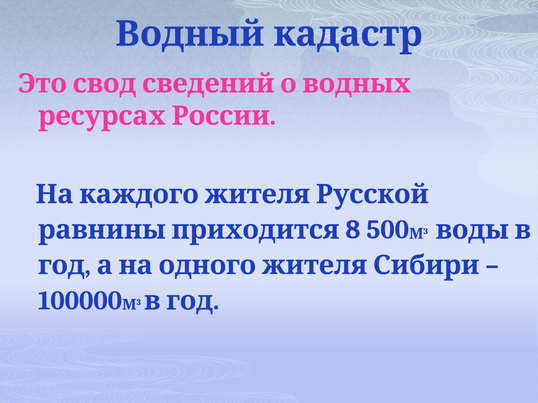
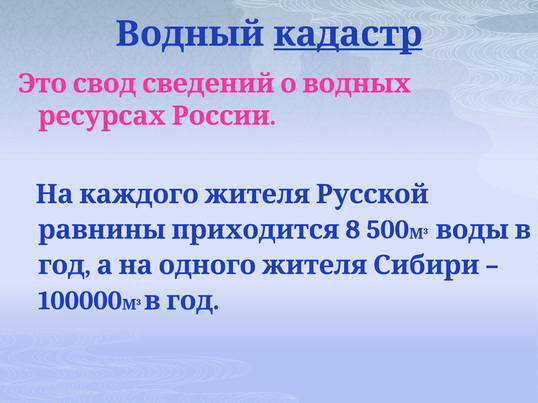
кадастр underline: none -> present
